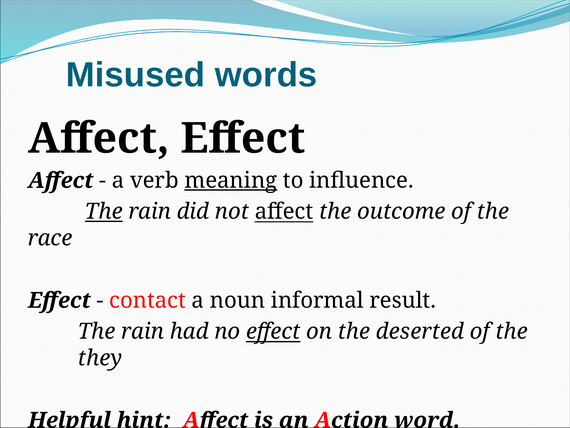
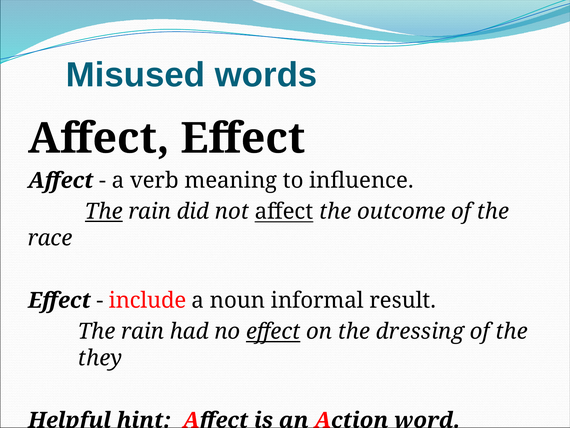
meaning underline: present -> none
contact: contact -> include
deserted: deserted -> dressing
